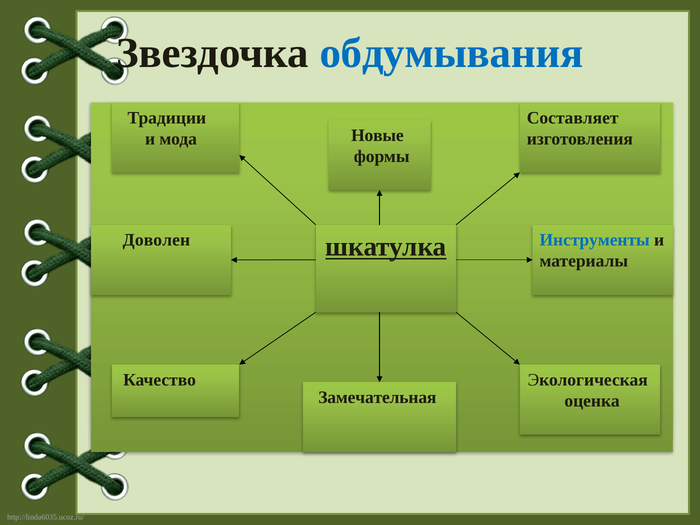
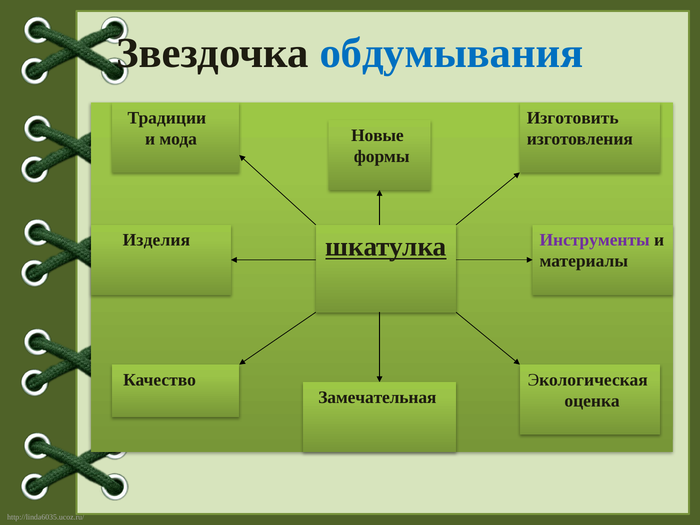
Составляет: Составляет -> Изготовить
Доволен: Доволен -> Изделия
Инструменты colour: blue -> purple
